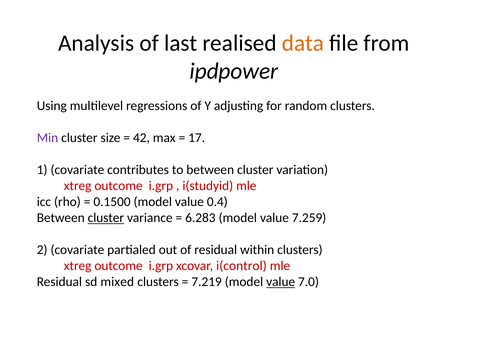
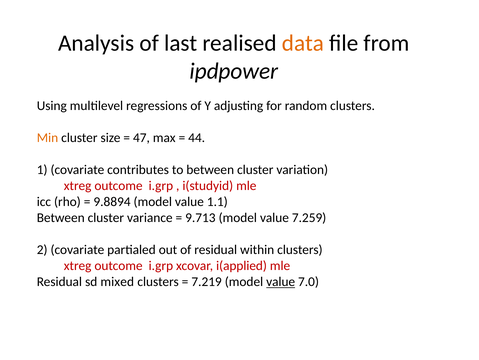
Min colour: purple -> orange
42: 42 -> 47
17: 17 -> 44
0.1500: 0.1500 -> 9.8894
0.4: 0.4 -> 1.1
cluster at (106, 217) underline: present -> none
6.283: 6.283 -> 9.713
i(control: i(control -> i(applied
